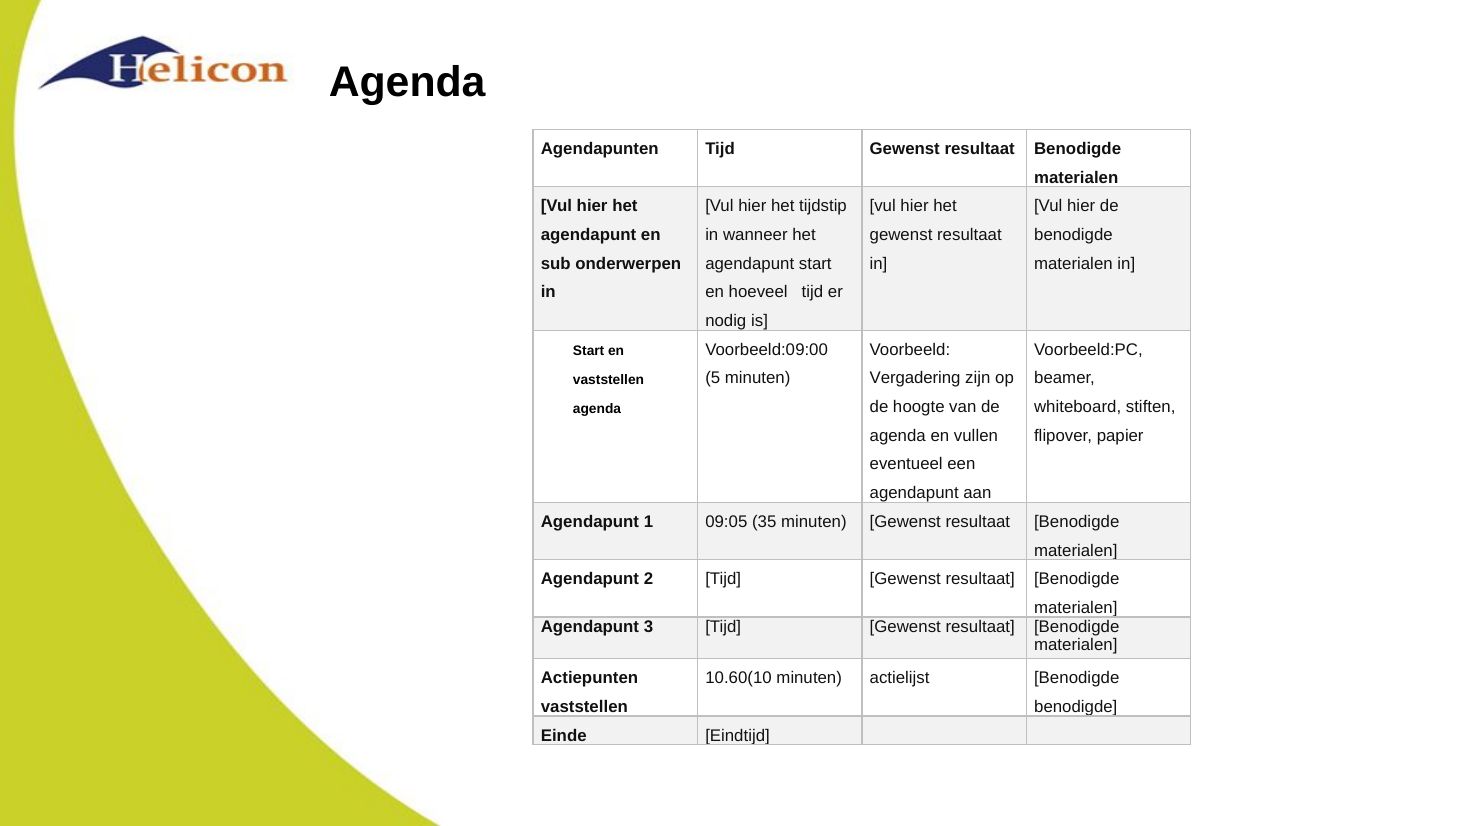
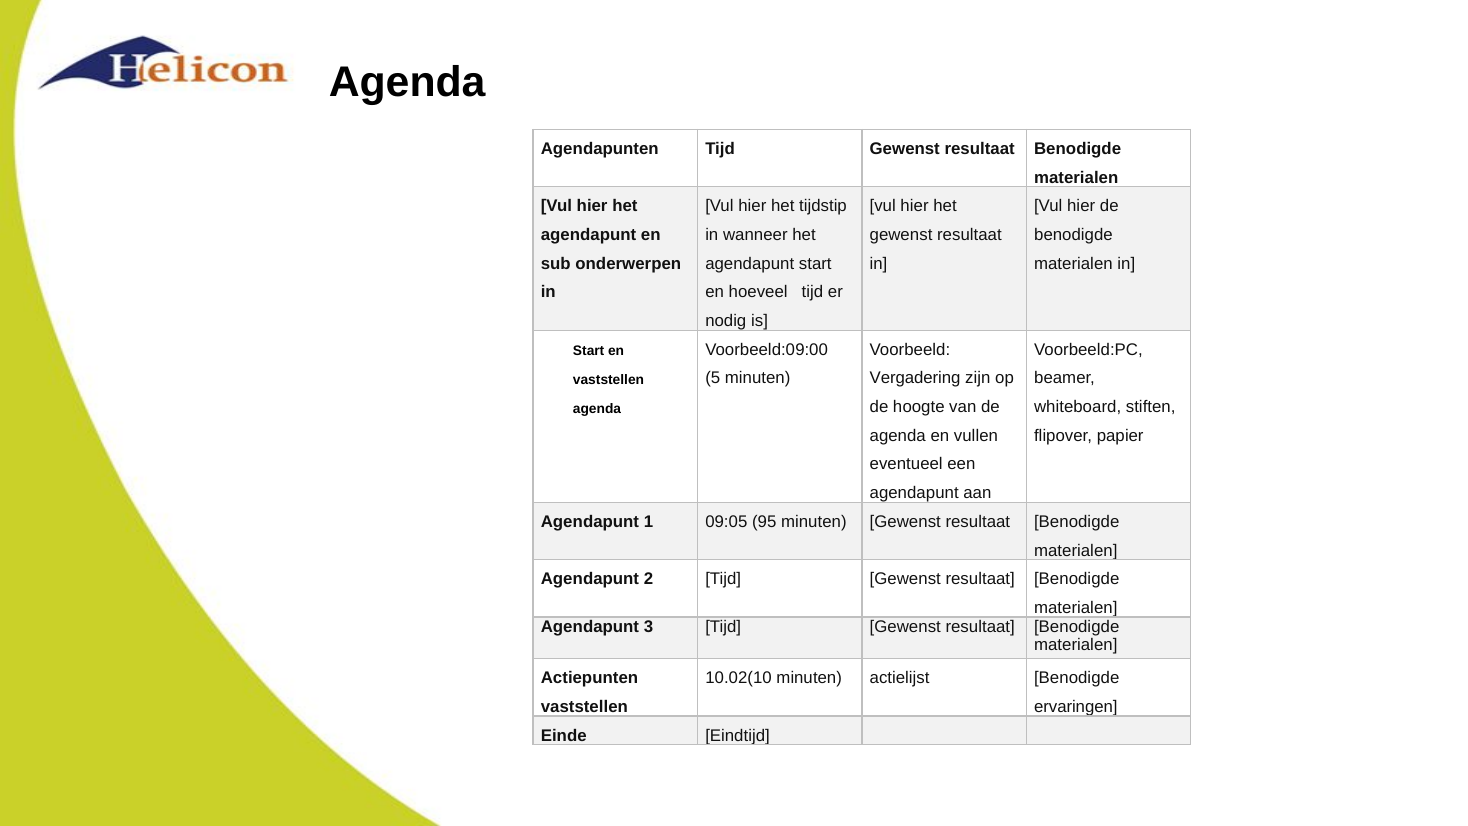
35: 35 -> 95
10.60(10: 10.60(10 -> 10.02(10
benodigde at (1076, 707): benodigde -> ervaringen
